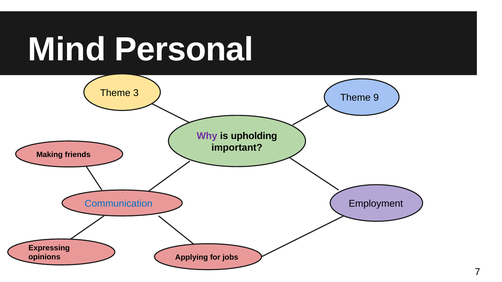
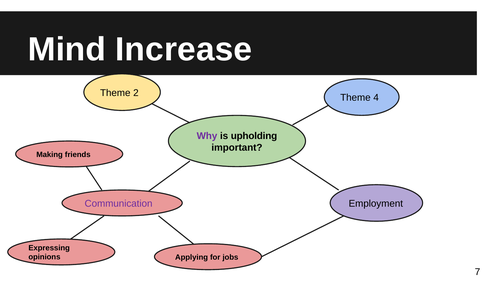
Personal: Personal -> Increase
3: 3 -> 2
9: 9 -> 4
Communication colour: blue -> purple
